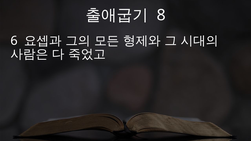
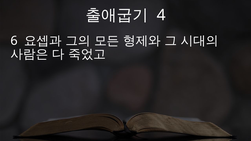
8: 8 -> 4
